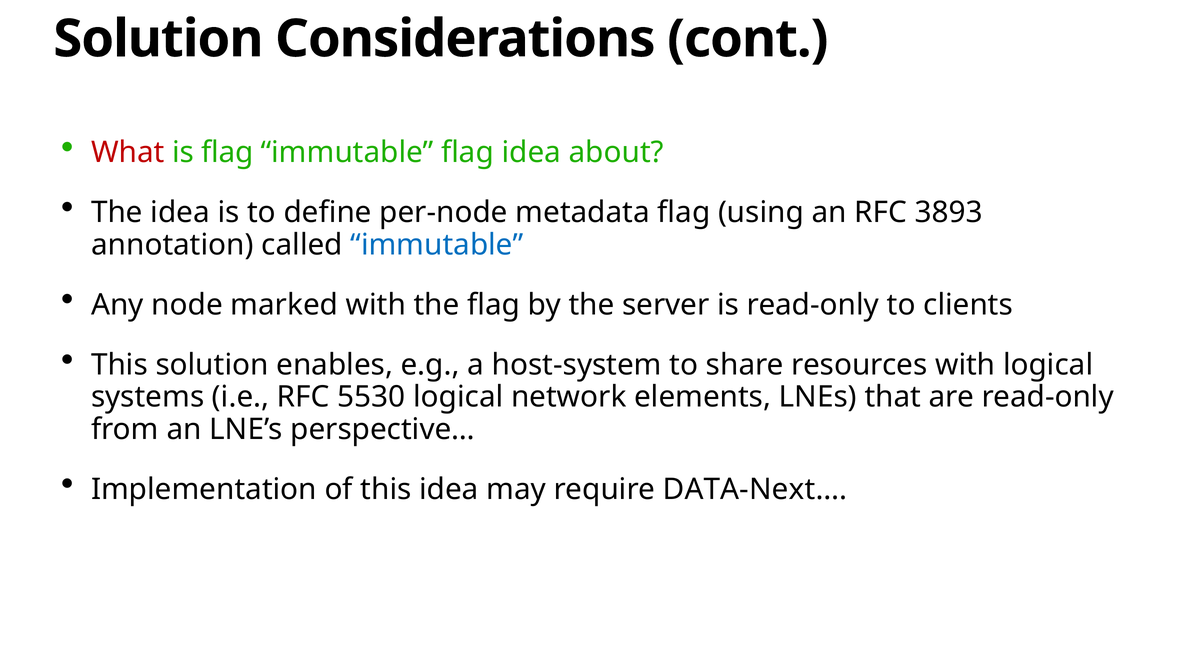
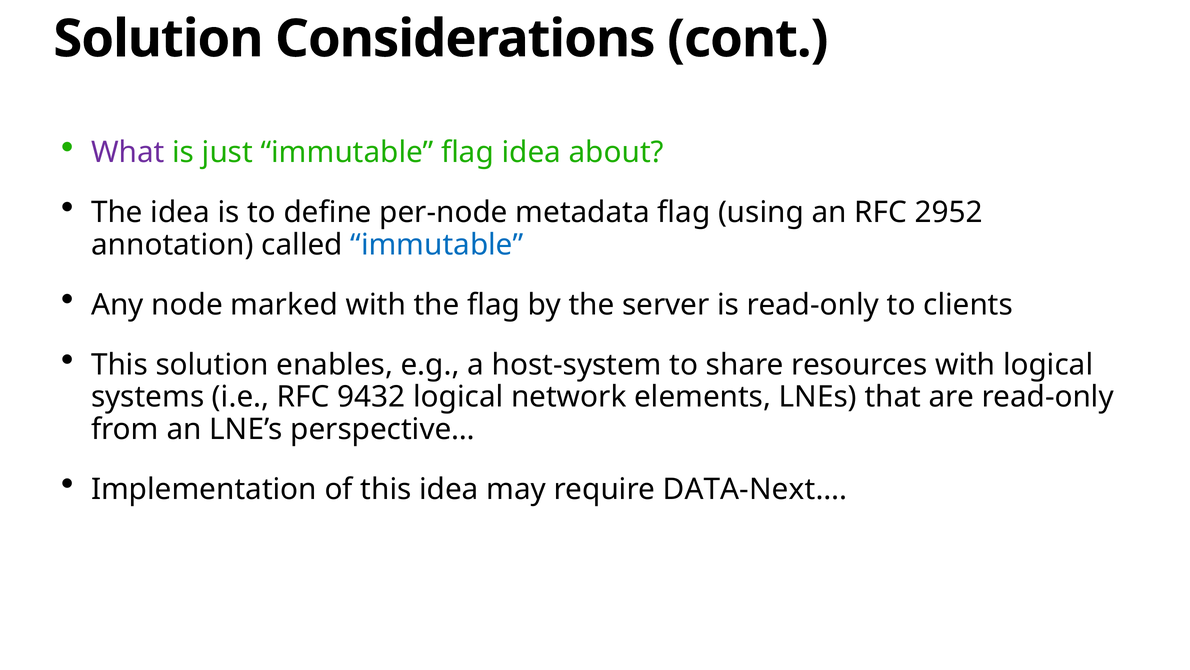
What colour: red -> purple
is flag: flag -> just
3893: 3893 -> 2952
5530: 5530 -> 9432
